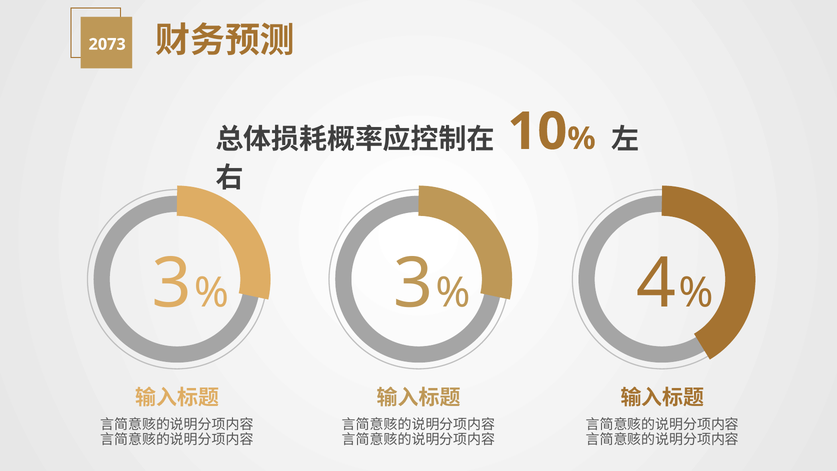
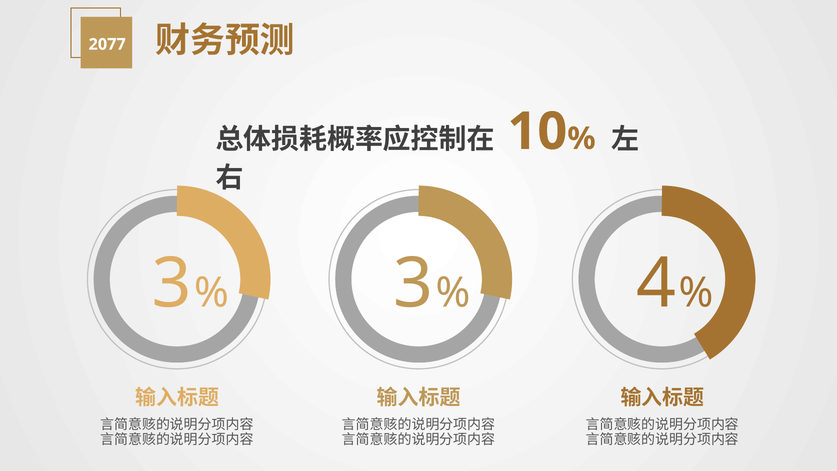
2073: 2073 -> 2077
